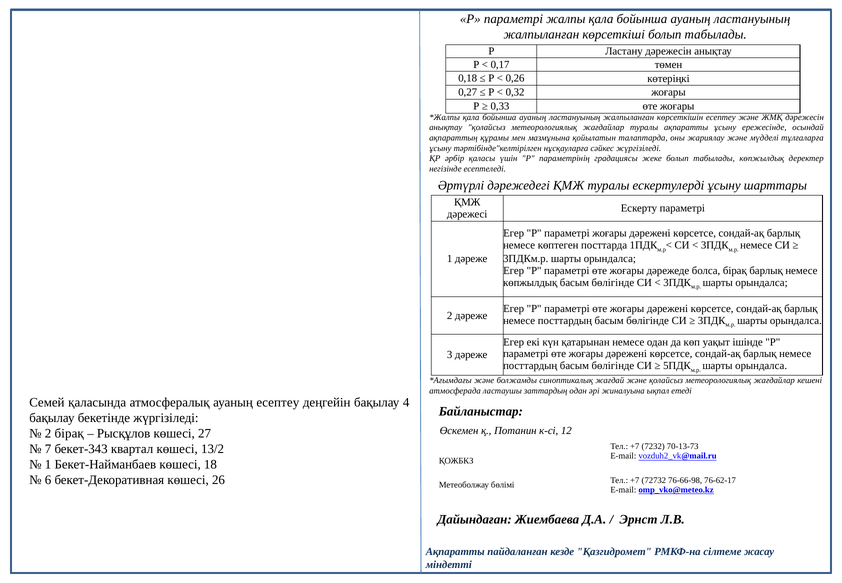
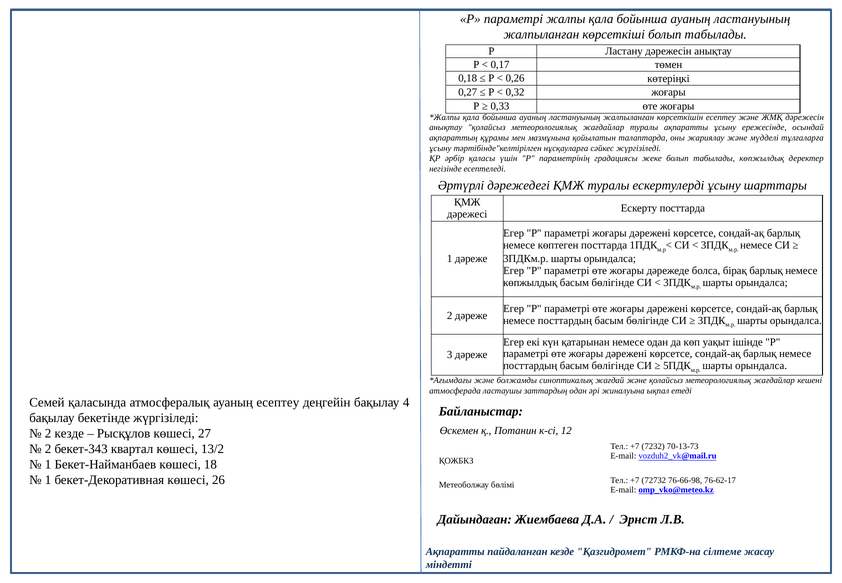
Ескерту параметрі: параметрі -> посттарда
2 бірақ: бірақ -> кезде
7 at (48, 449): 7 -> 2
6 at (48, 480): 6 -> 1
